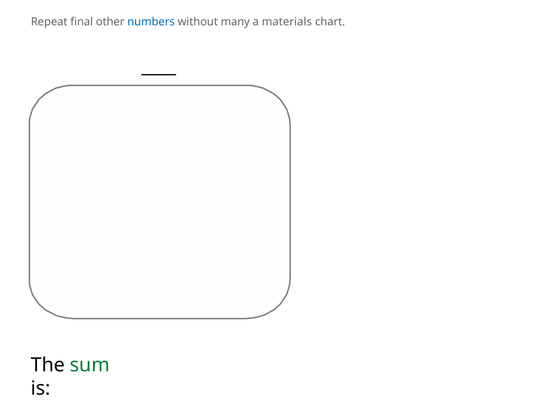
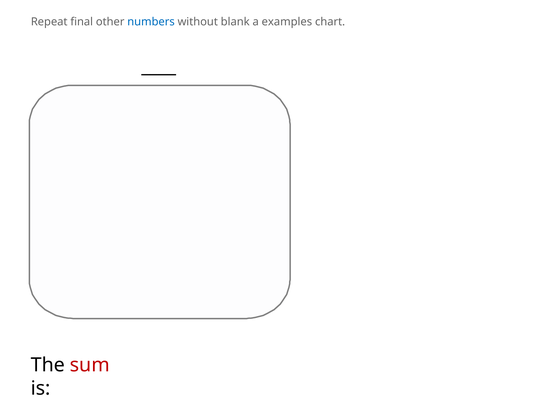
many: many -> blank
materials: materials -> examples
sum colour: green -> red
